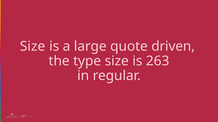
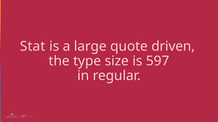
Size at (33, 47): Size -> Stat
263: 263 -> 597
